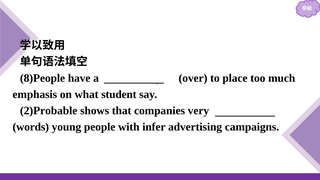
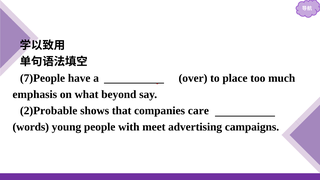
8)People: 8)People -> 7)People
student: student -> beyond
very: very -> care
infer: infer -> meet
